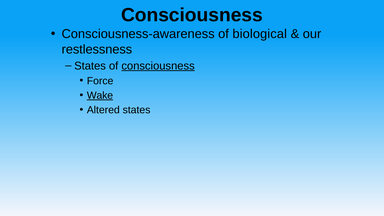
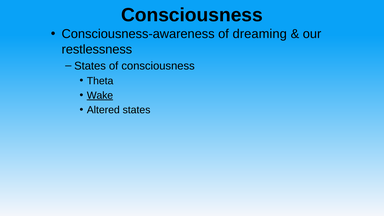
biological: biological -> dreaming
consciousness at (158, 66) underline: present -> none
Force: Force -> Theta
